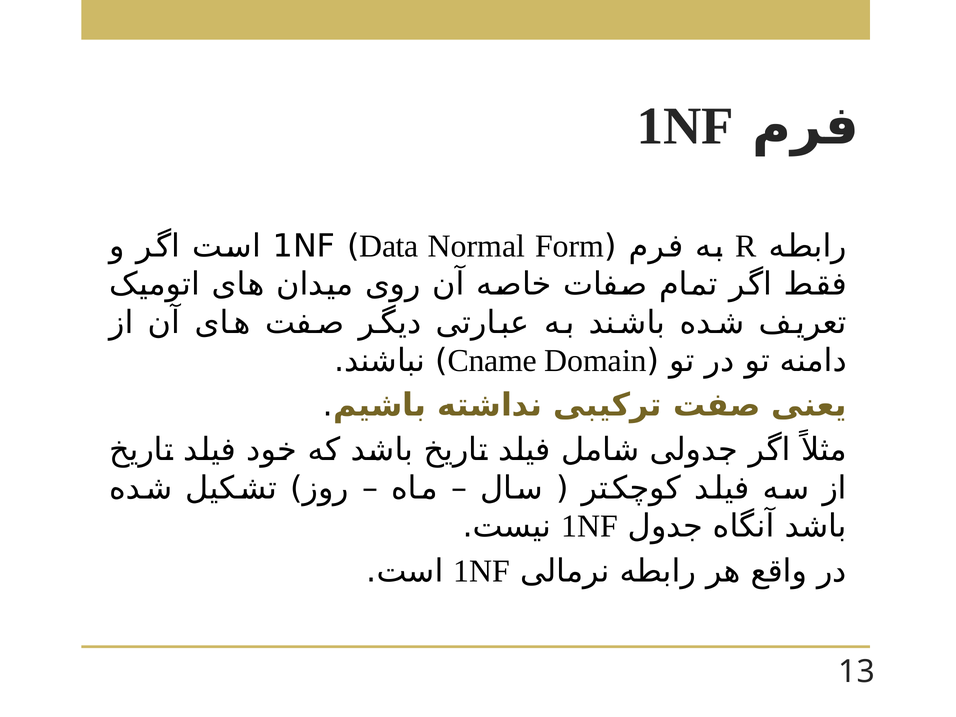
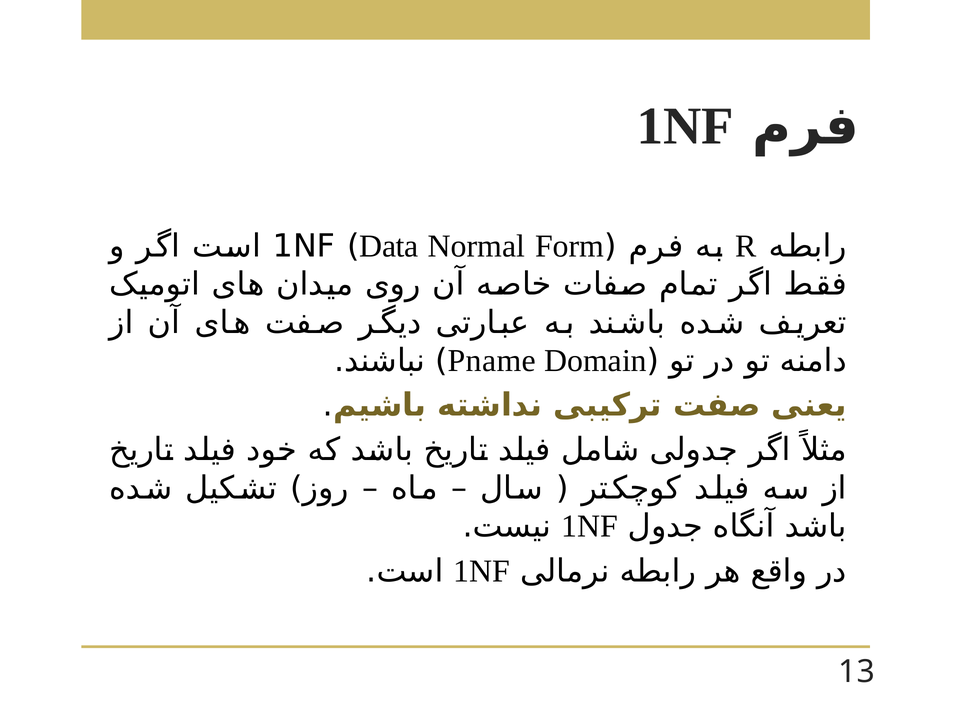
Cname: Cname -> Pname
